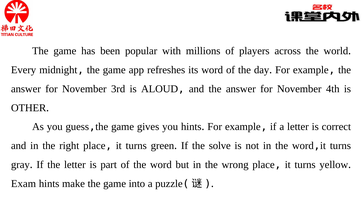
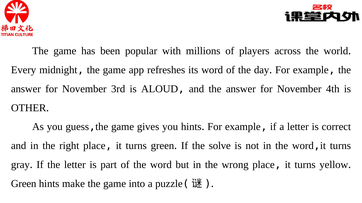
Exam at (24, 184): Exam -> Green
